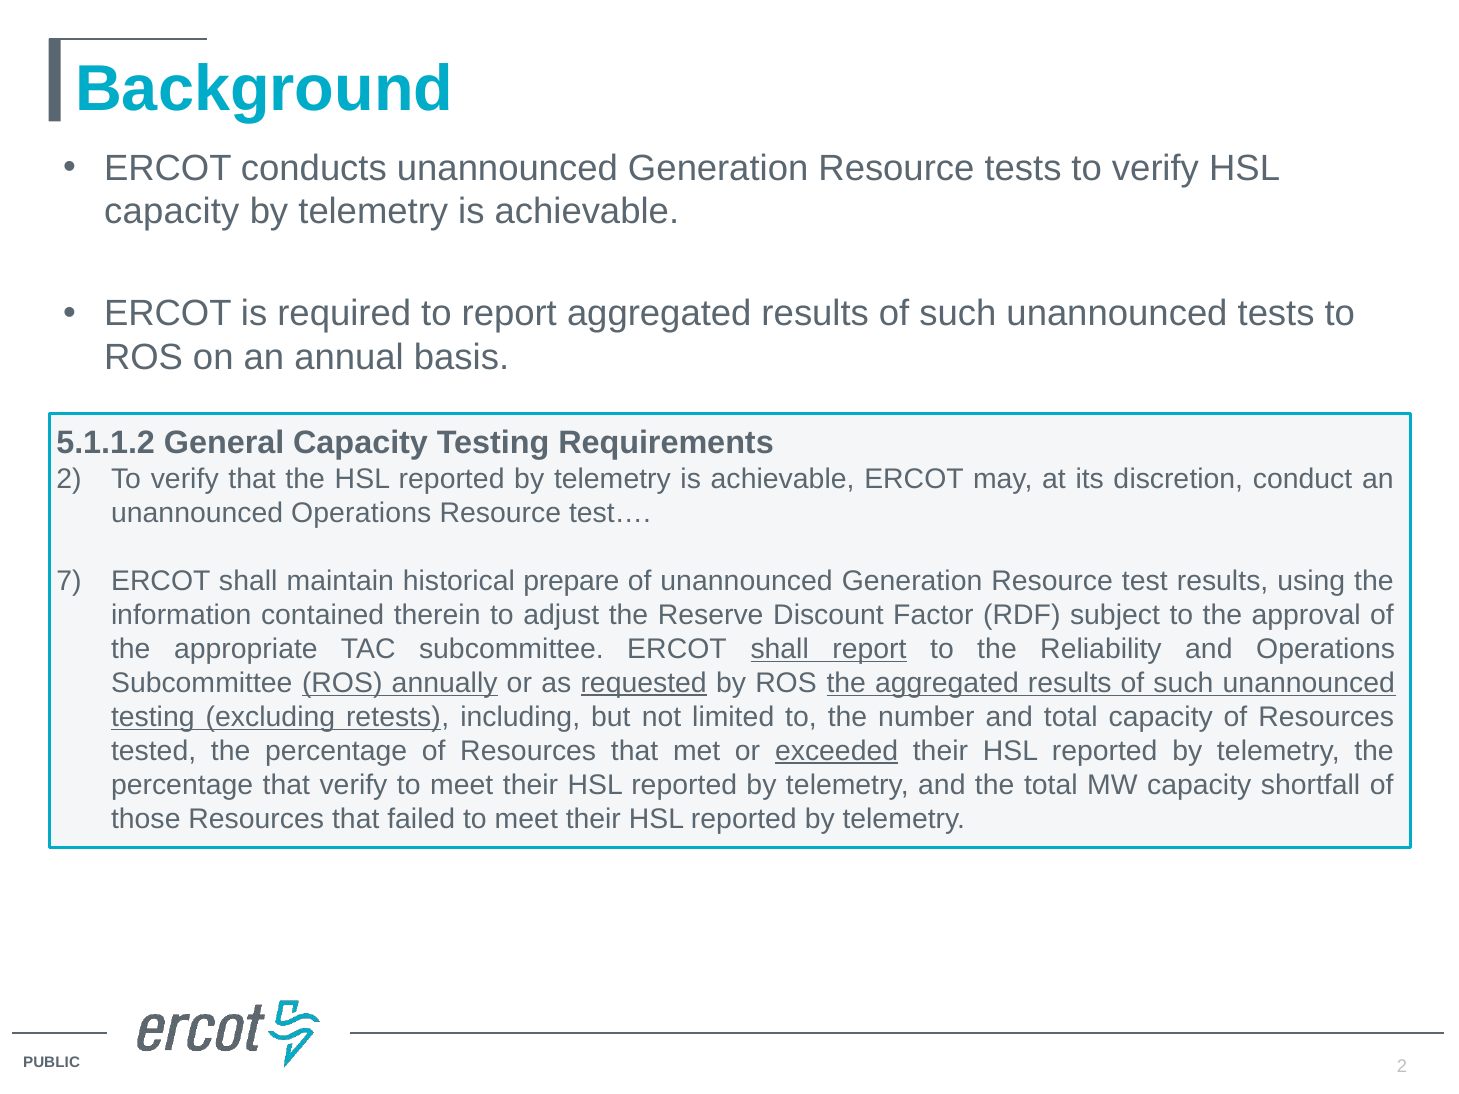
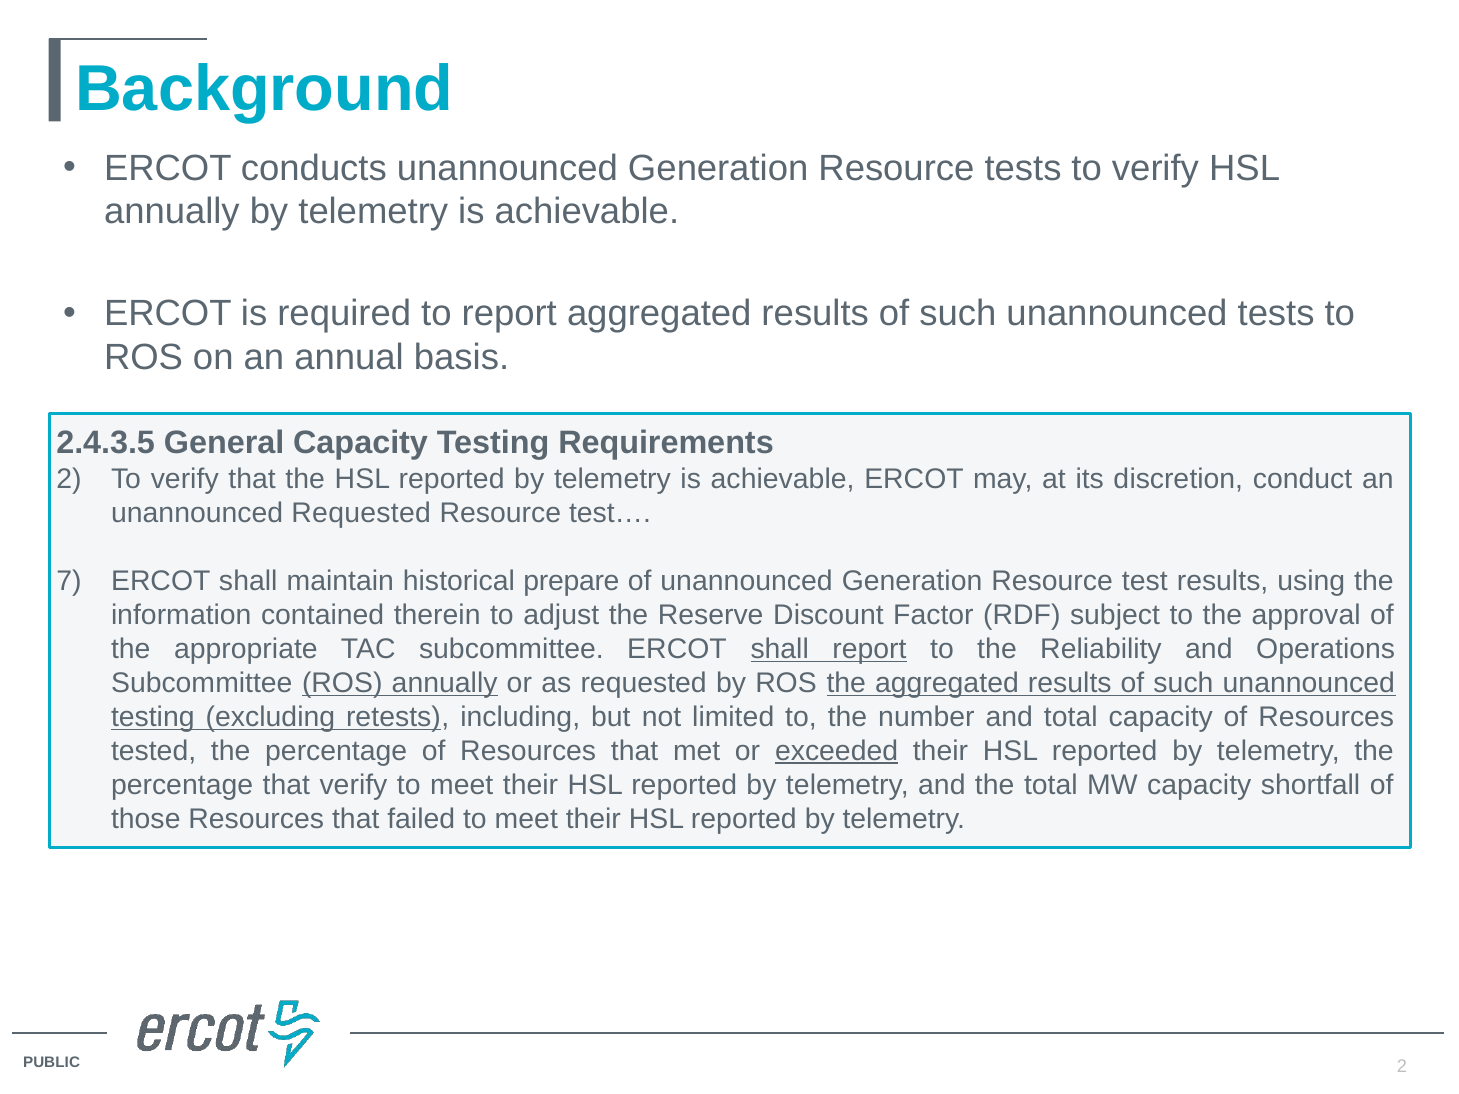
capacity at (172, 212): capacity -> annually
5.1.1.2: 5.1.1.2 -> 2.4.3.5
unannounced Operations: Operations -> Requested
requested at (644, 683) underline: present -> none
